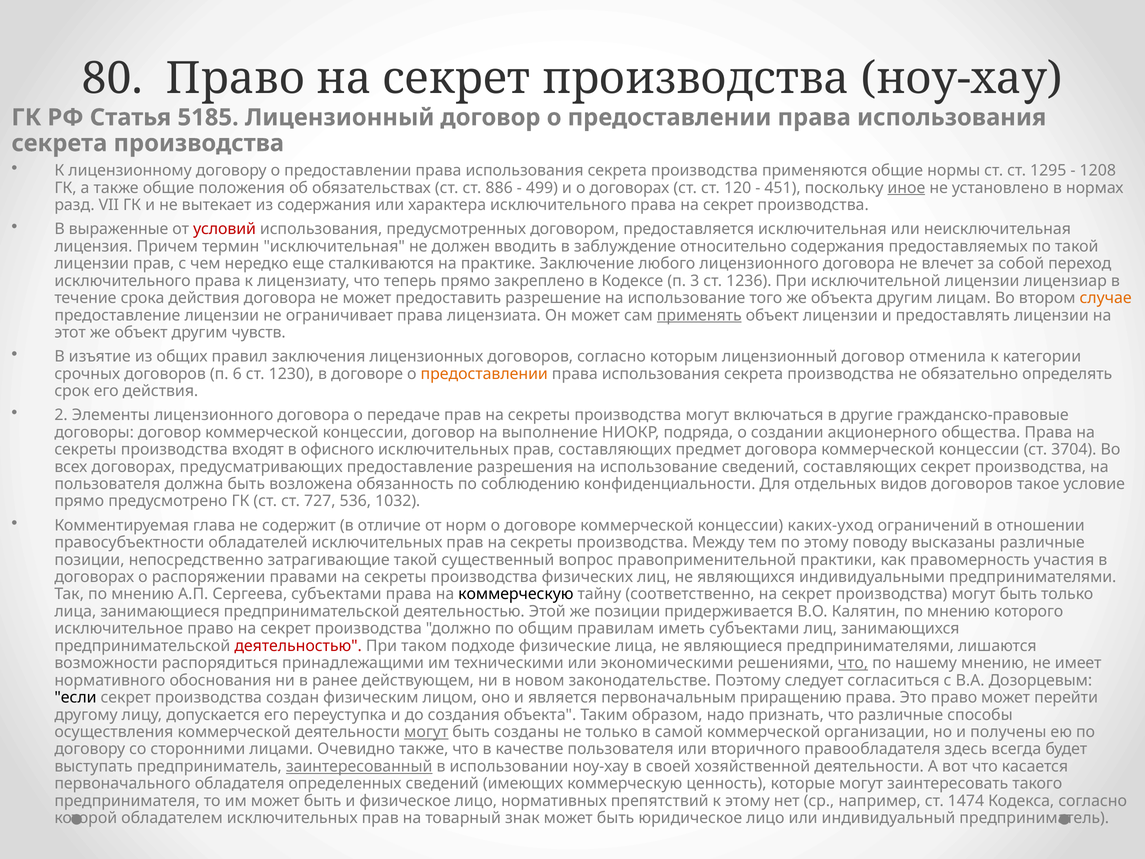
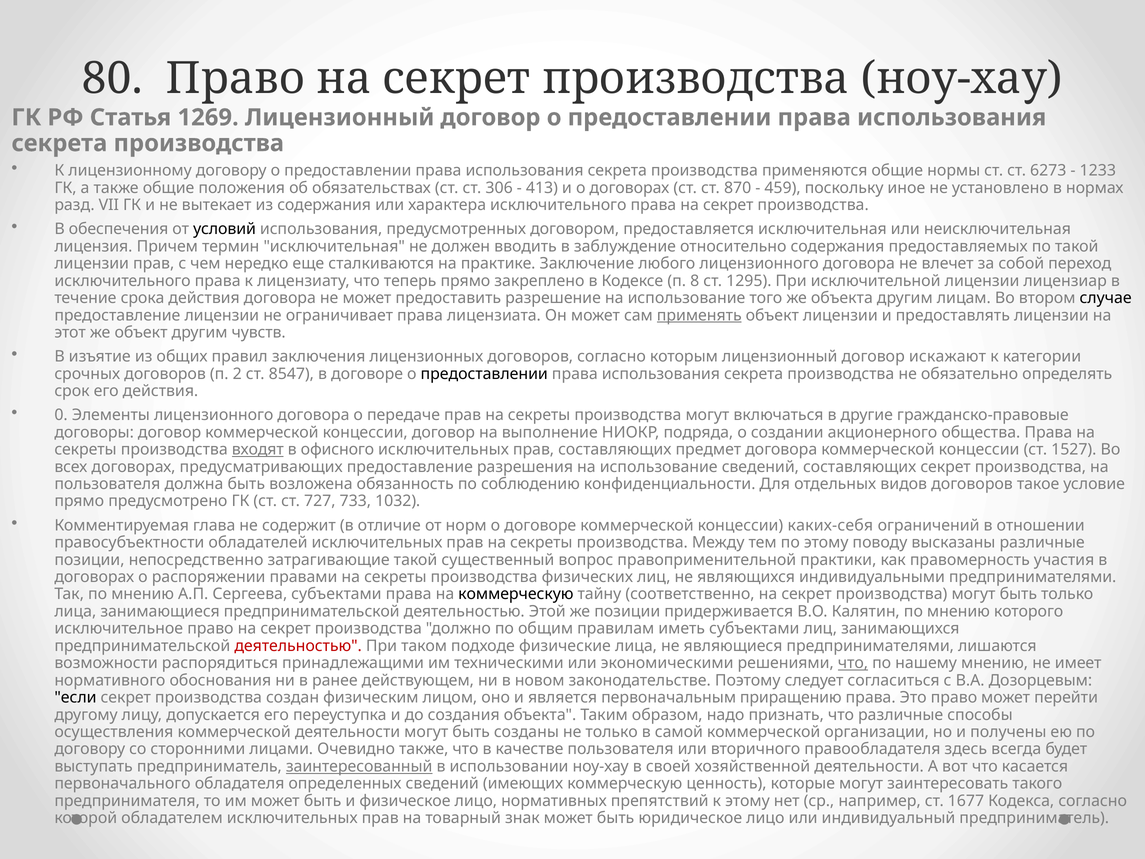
5185: 5185 -> 1269
1295: 1295 -> 6273
1208: 1208 -> 1233
886: 886 -> 306
499: 499 -> 413
120: 120 -> 870
451: 451 -> 459
иное underline: present -> none
выраженные: выраженные -> обеспечения
условий colour: red -> black
3: 3 -> 8
1236: 1236 -> 1295
случае colour: orange -> black
отменила: отменила -> искажают
6: 6 -> 2
1230: 1230 -> 8547
предоставлении at (484, 374) colour: orange -> black
2: 2 -> 0
входят underline: none -> present
3704: 3704 -> 1527
536: 536 -> 733
каких-уход: каких-уход -> каких-себя
могут at (426, 732) underline: present -> none
1474: 1474 -> 1677
